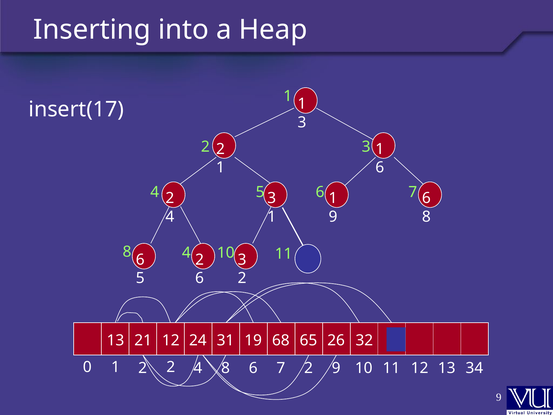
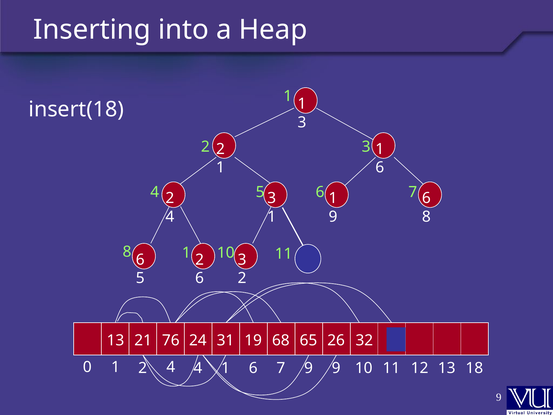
insert(17: insert(17 -> insert(18
4 at (186, 253): 4 -> 1
21 12: 12 -> 76
1 2 2: 2 -> 4
8 at (226, 368): 8 -> 1
7 2: 2 -> 9
34: 34 -> 18
